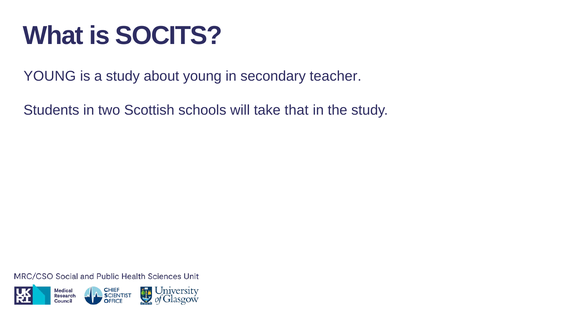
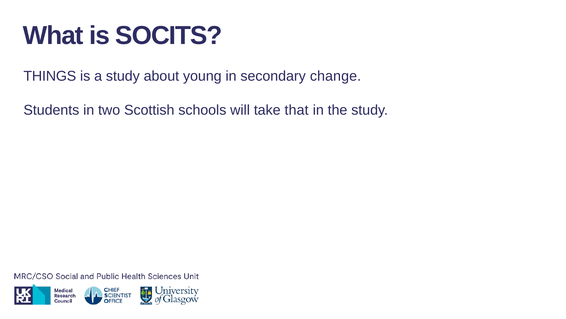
YOUNG at (50, 76): YOUNG -> THINGS
teacher: teacher -> change
